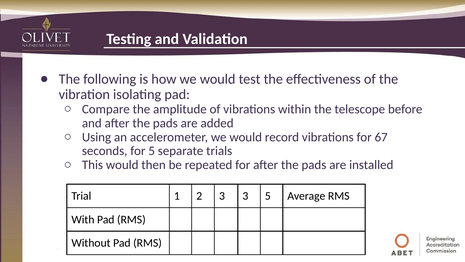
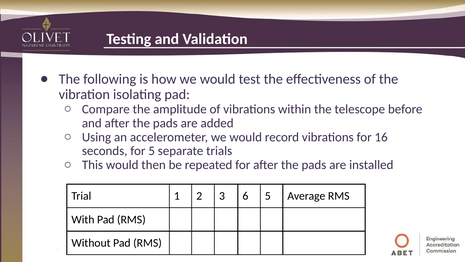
67: 67 -> 16
3 3: 3 -> 6
